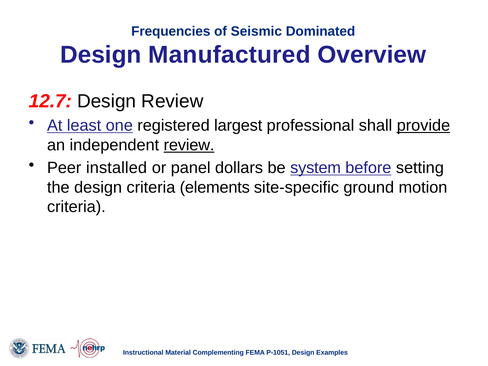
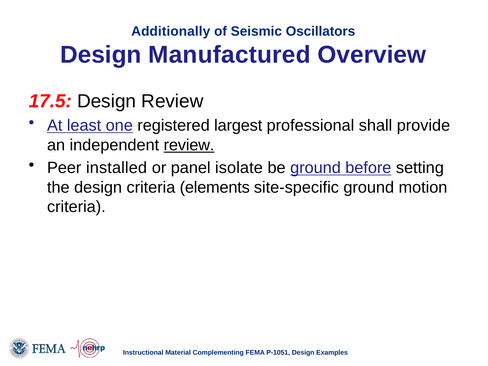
Frequencies: Frequencies -> Additionally
Dominated: Dominated -> Oscillators
12.7: 12.7 -> 17.5
provide underline: present -> none
dollars: dollars -> isolate
be system: system -> ground
